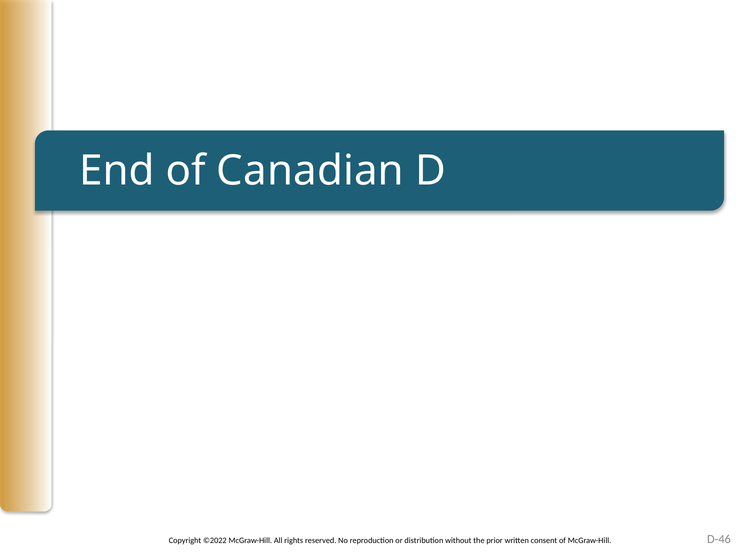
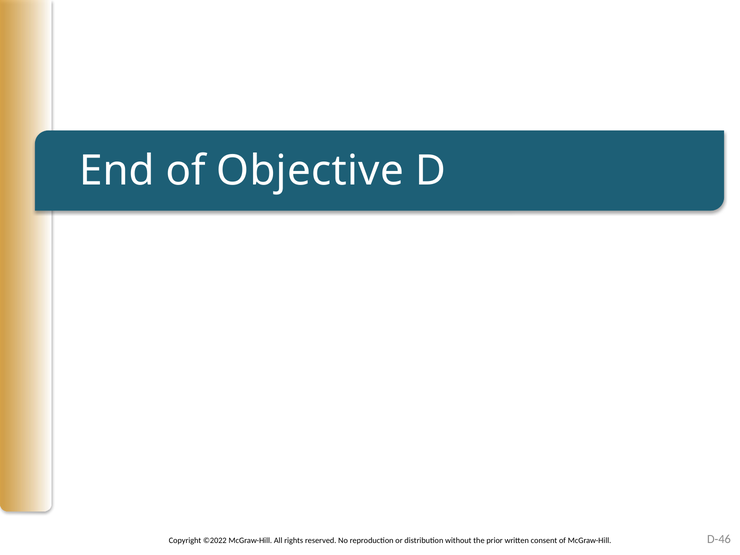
Canadian: Canadian -> Objective
